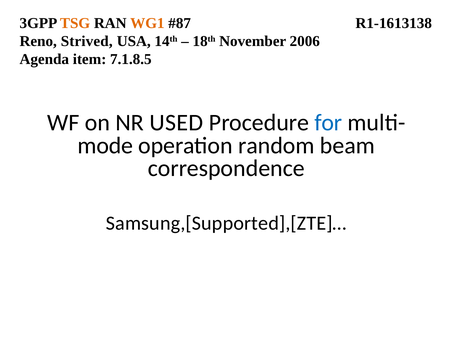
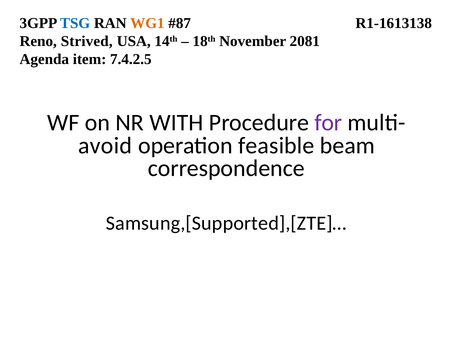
TSG colour: orange -> blue
2006: 2006 -> 2081
7.1.8.5: 7.1.8.5 -> 7.4.2.5
USED: USED -> WITH
for colour: blue -> purple
mode: mode -> avoid
random: random -> feasible
